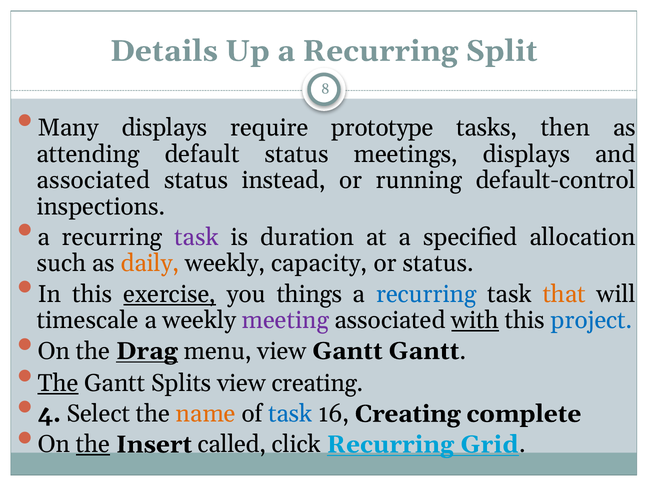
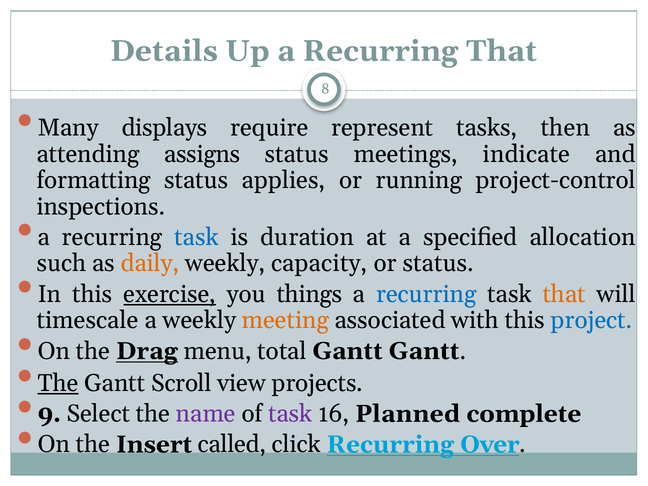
Recurring Split: Split -> That
prototype: prototype -> represent
default: default -> assigns
meetings displays: displays -> indicate
associated at (93, 180): associated -> formatting
instead: instead -> applies
default-control: default-control -> project-control
task at (197, 237) colour: purple -> blue
meeting colour: purple -> orange
with underline: present -> none
menu view: view -> total
Splits: Splits -> Scroll
view creating: creating -> projects
4: 4 -> 9
name colour: orange -> purple
task at (290, 414) colour: blue -> purple
16 Creating: Creating -> Planned
the at (93, 444) underline: present -> none
Grid: Grid -> Over
